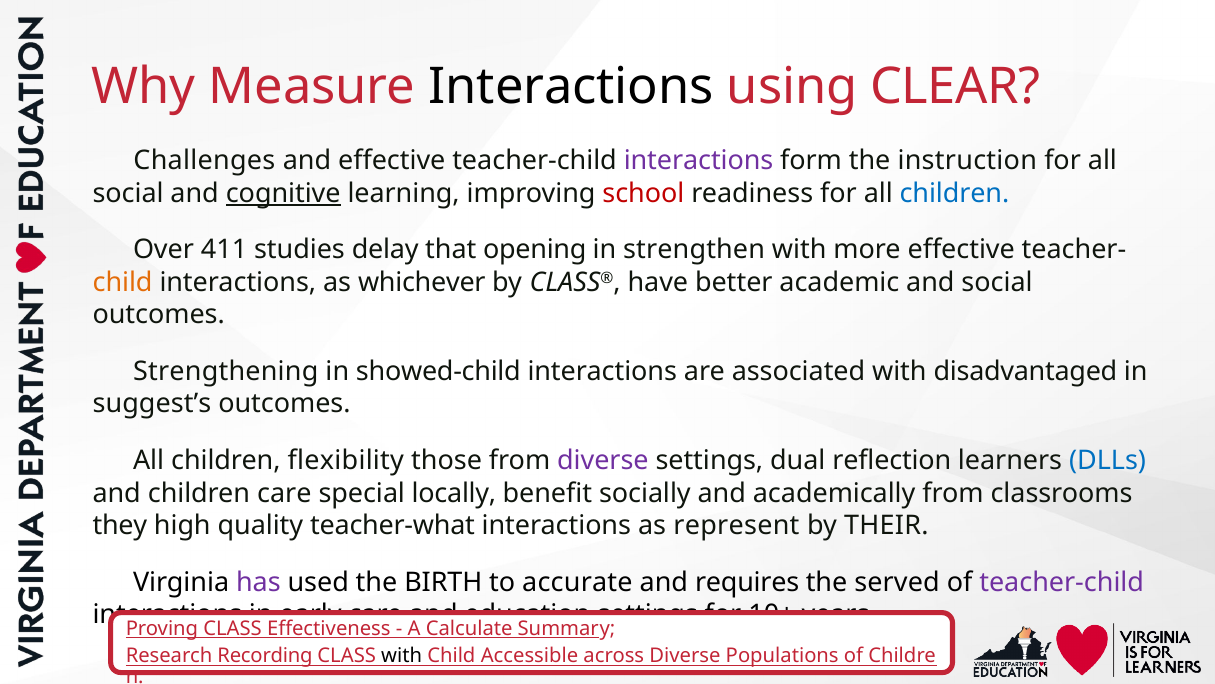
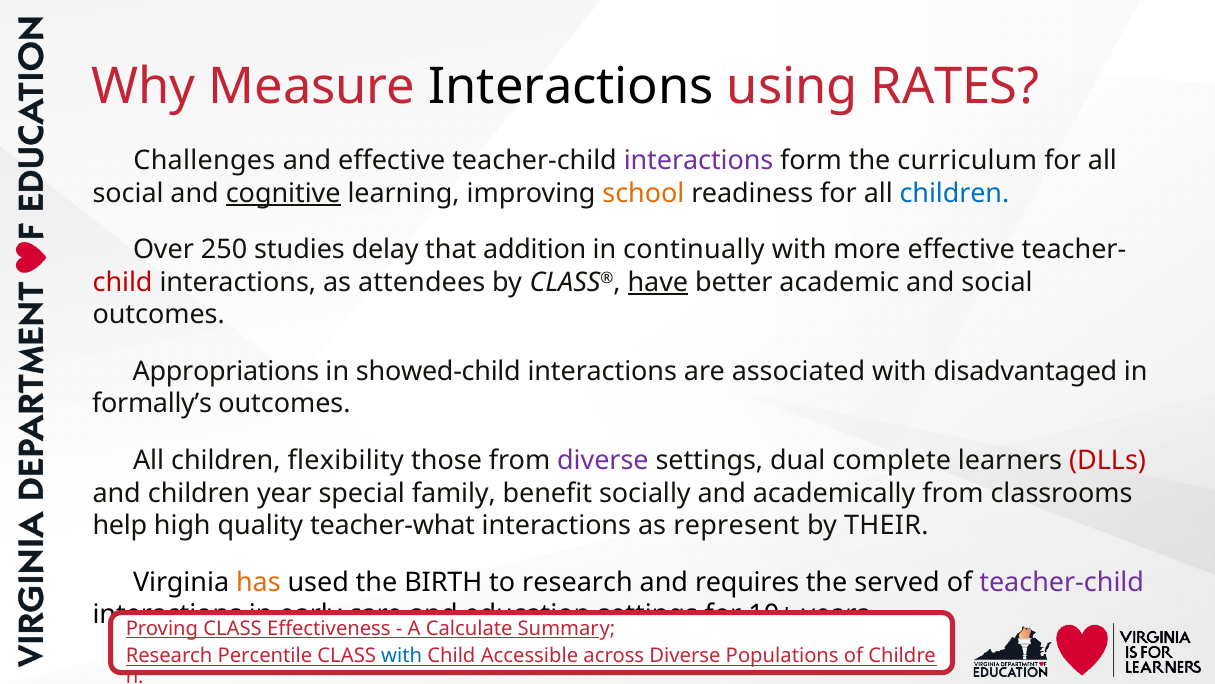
CLEAR: CLEAR -> RATES
instruction: instruction -> curriculum
school colour: red -> orange
411: 411 -> 250
opening: opening -> addition
strengthen: strengthen -> continually
child at (123, 282) colour: orange -> red
whichever: whichever -> attendees
have underline: none -> present
Strengthening: Strengthening -> Appropriations
suggest’s: suggest’s -> formally’s
reflection: reflection -> complete
DLLs colour: blue -> red
children care: care -> year
locally: locally -> family
they: they -> help
has colour: purple -> orange
to accurate: accurate -> research
Recording: Recording -> Percentile
with at (402, 656) colour: black -> blue
